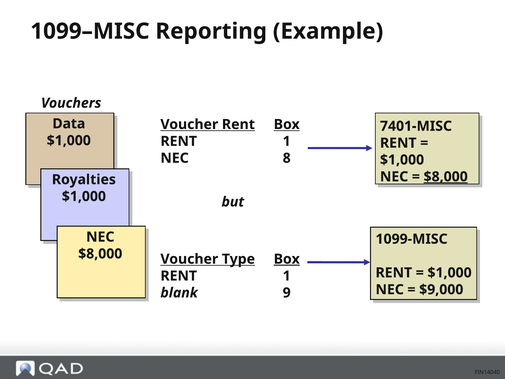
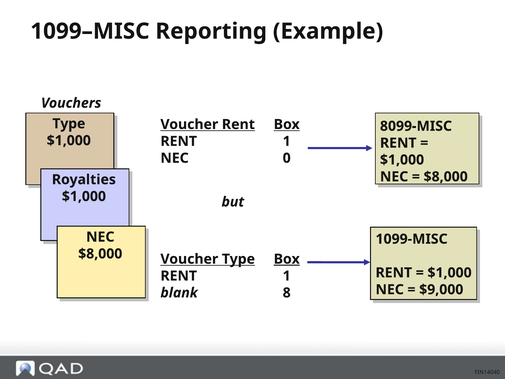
Data at (69, 124): Data -> Type
7401-MISC: 7401-MISC -> 8099-MISC
8: 8 -> 0
$8,000 at (446, 177) underline: present -> none
9: 9 -> 8
